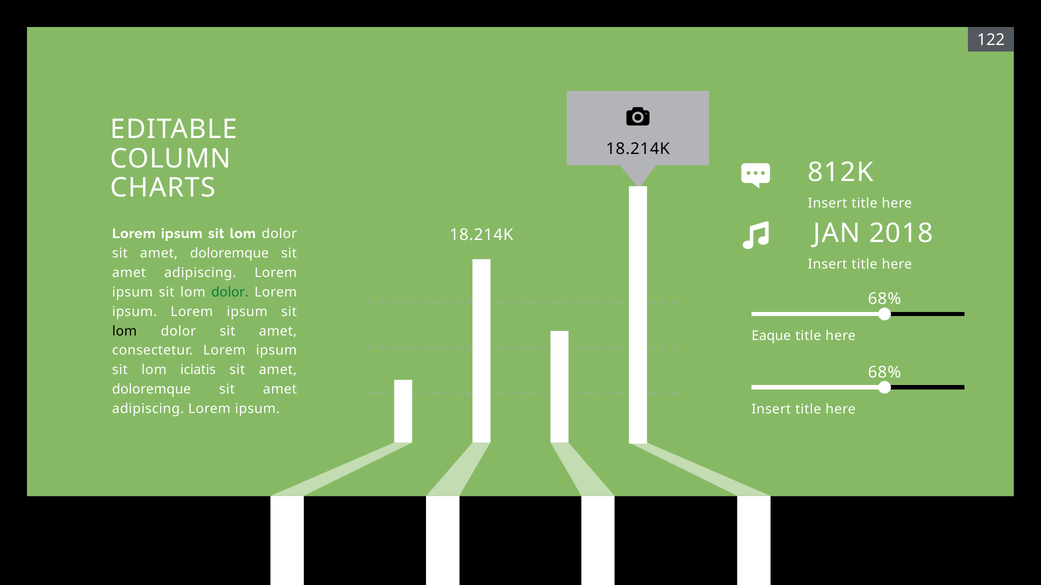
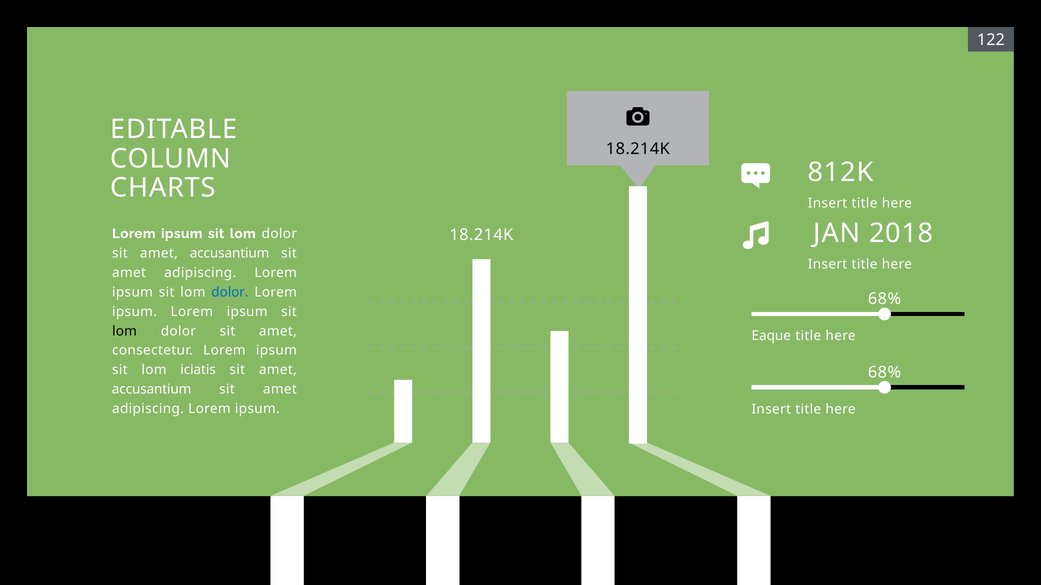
doloremque at (229, 253): doloremque -> accusantium
dolor at (230, 292) colour: green -> blue
doloremque at (152, 390): doloremque -> accusantium
